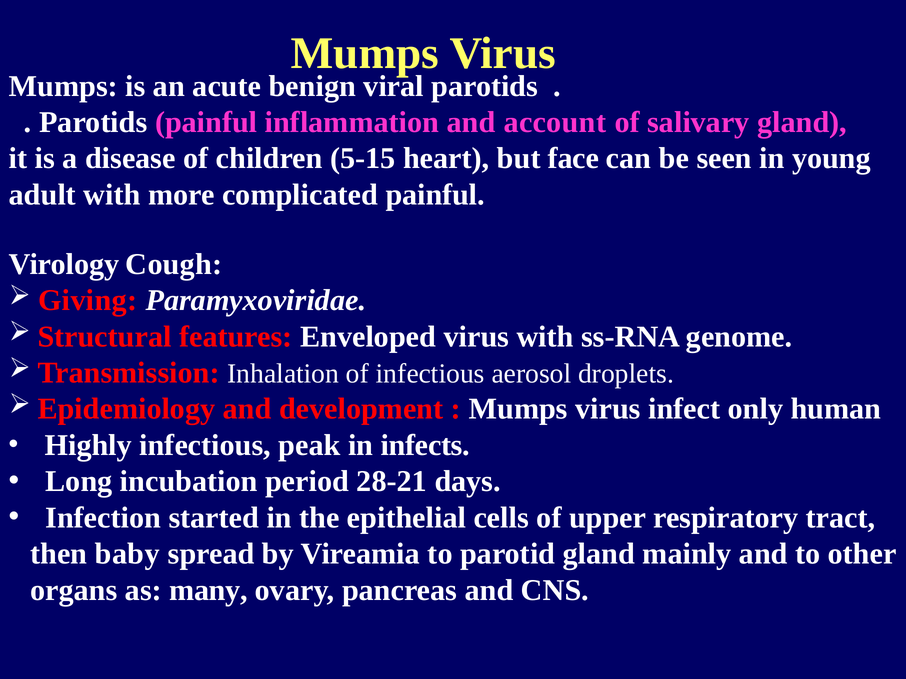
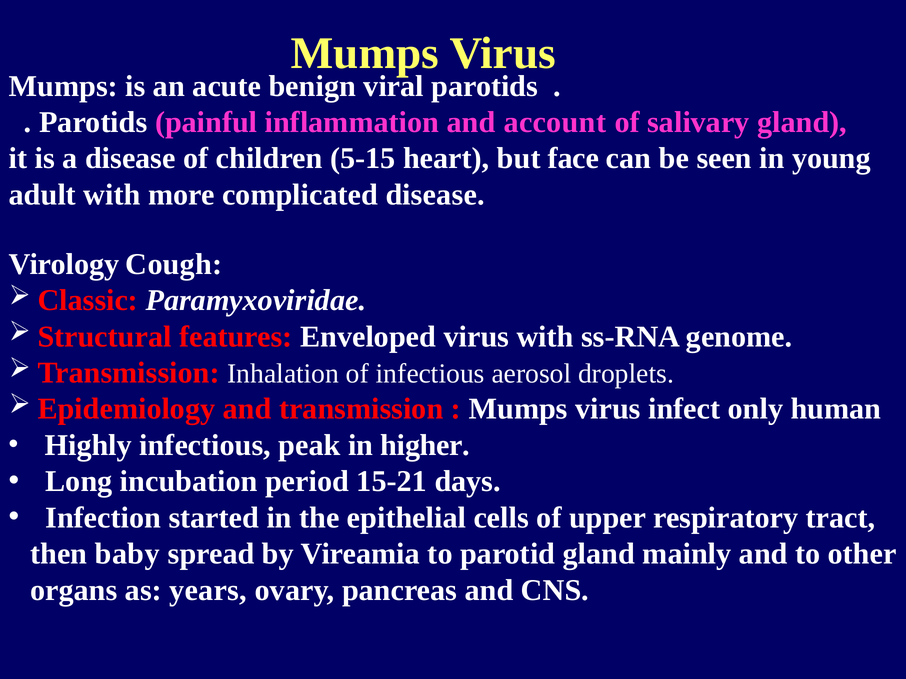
complicated painful: painful -> disease
Giving: Giving -> Classic
and development: development -> transmission
infects: infects -> higher
28-21: 28-21 -> 15-21
many: many -> years
